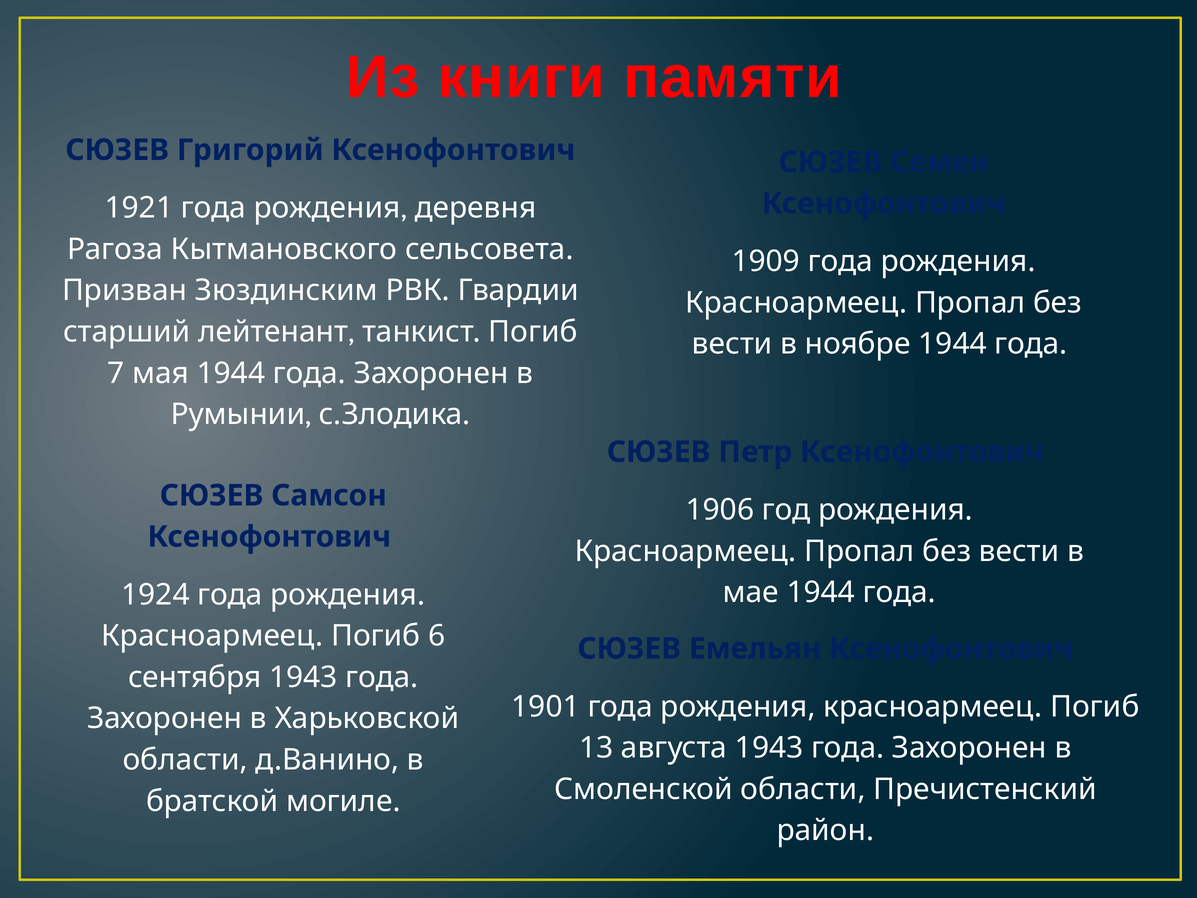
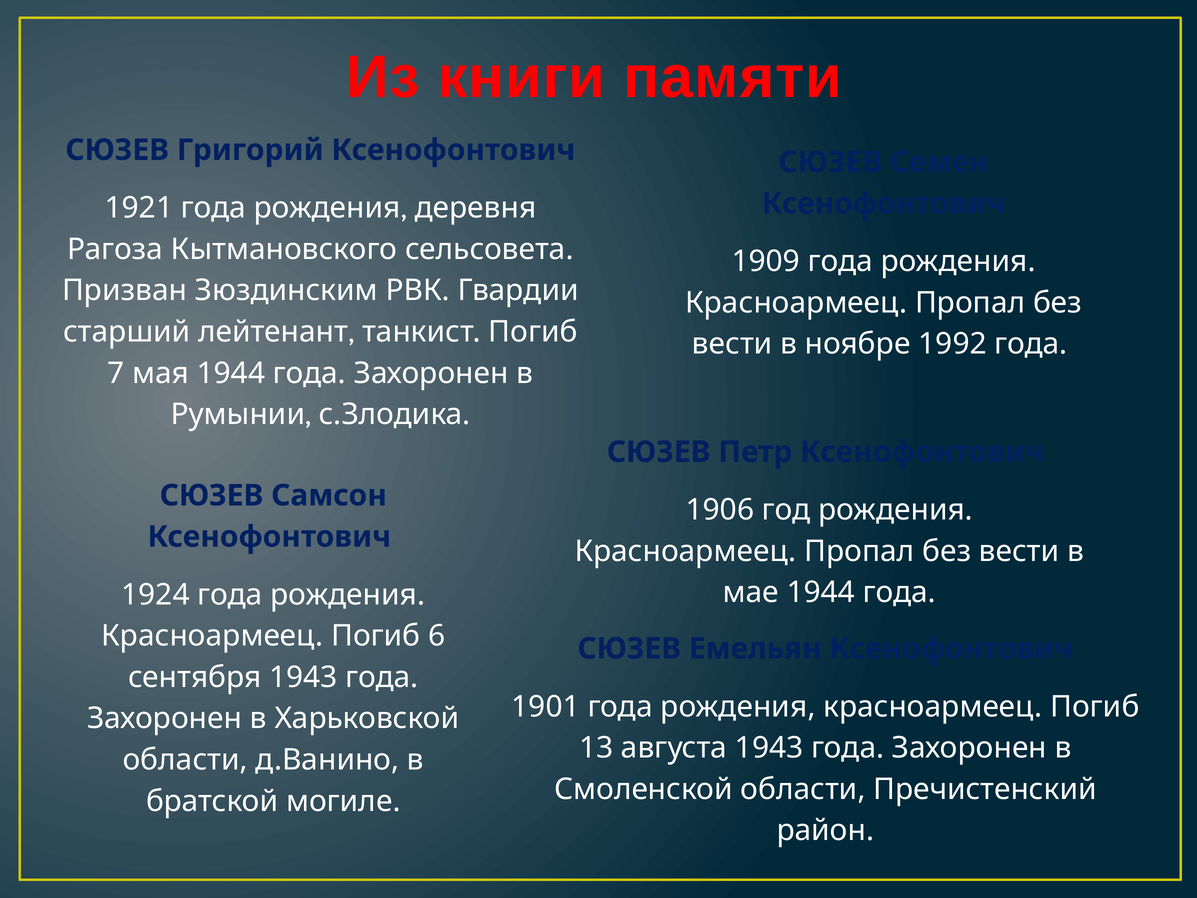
ноябре 1944: 1944 -> 1992
